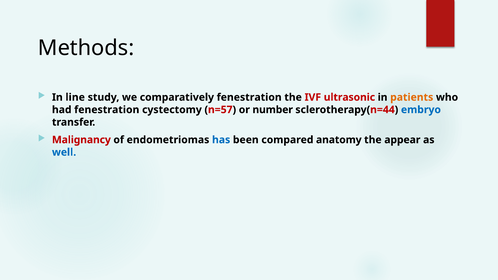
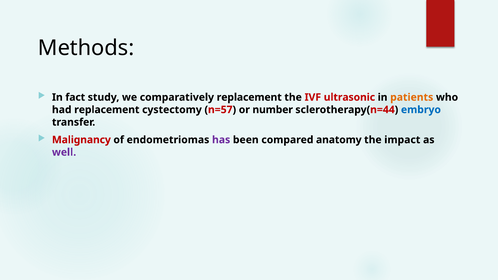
line: line -> fact
comparatively fenestration: fenestration -> replacement
had fenestration: fenestration -> replacement
has colour: blue -> purple
appear: appear -> impact
well colour: blue -> purple
